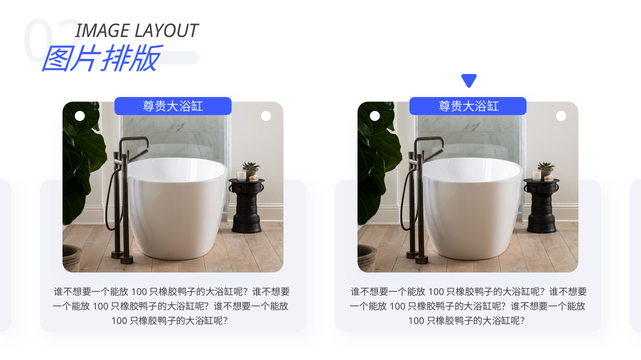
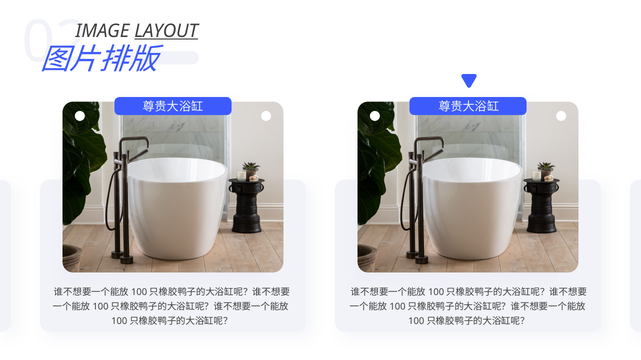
LAYOUT underline: none -> present
